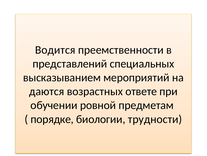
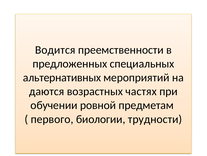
представлений: представлений -> предложенных
высказыванием: высказыванием -> альтернативных
ответе: ответе -> частях
порядке: порядке -> первого
